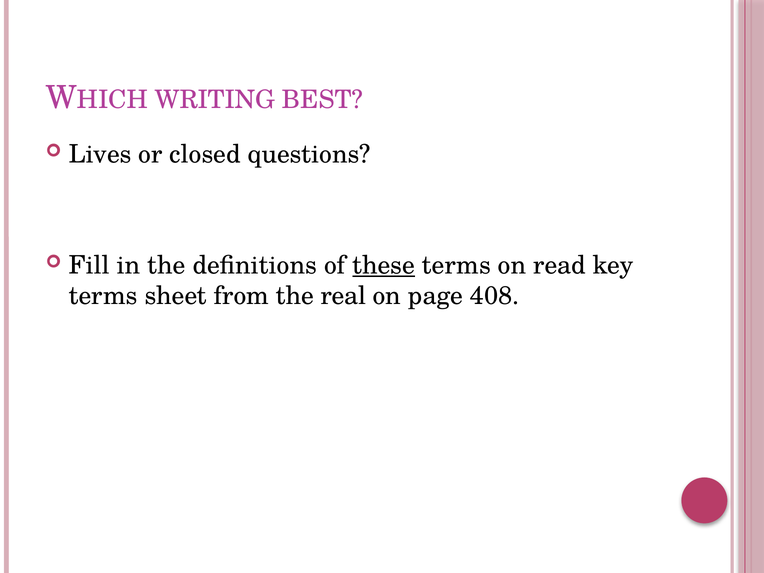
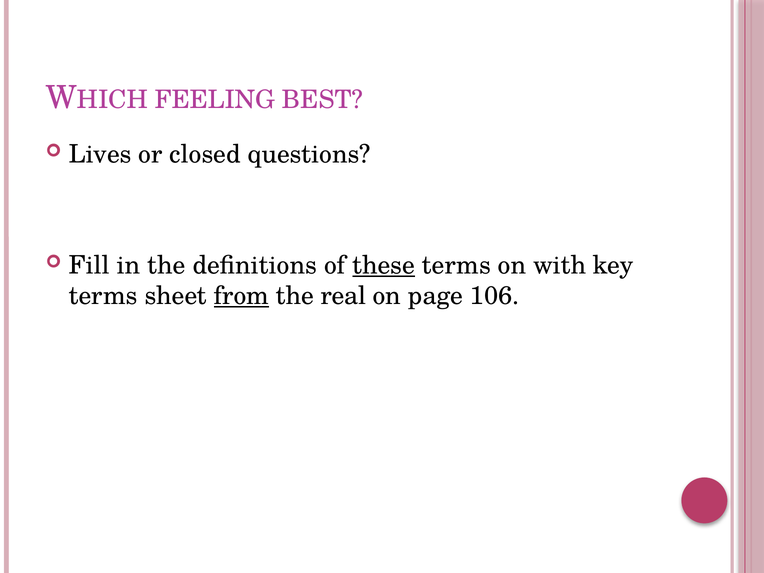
WRITING: WRITING -> FEELING
read: read -> with
from underline: none -> present
408: 408 -> 106
